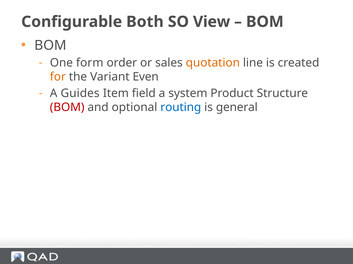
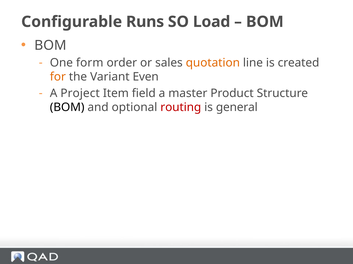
Both: Both -> Runs
View: View -> Load
Guides: Guides -> Project
system: system -> master
BOM at (67, 108) colour: red -> black
routing colour: blue -> red
